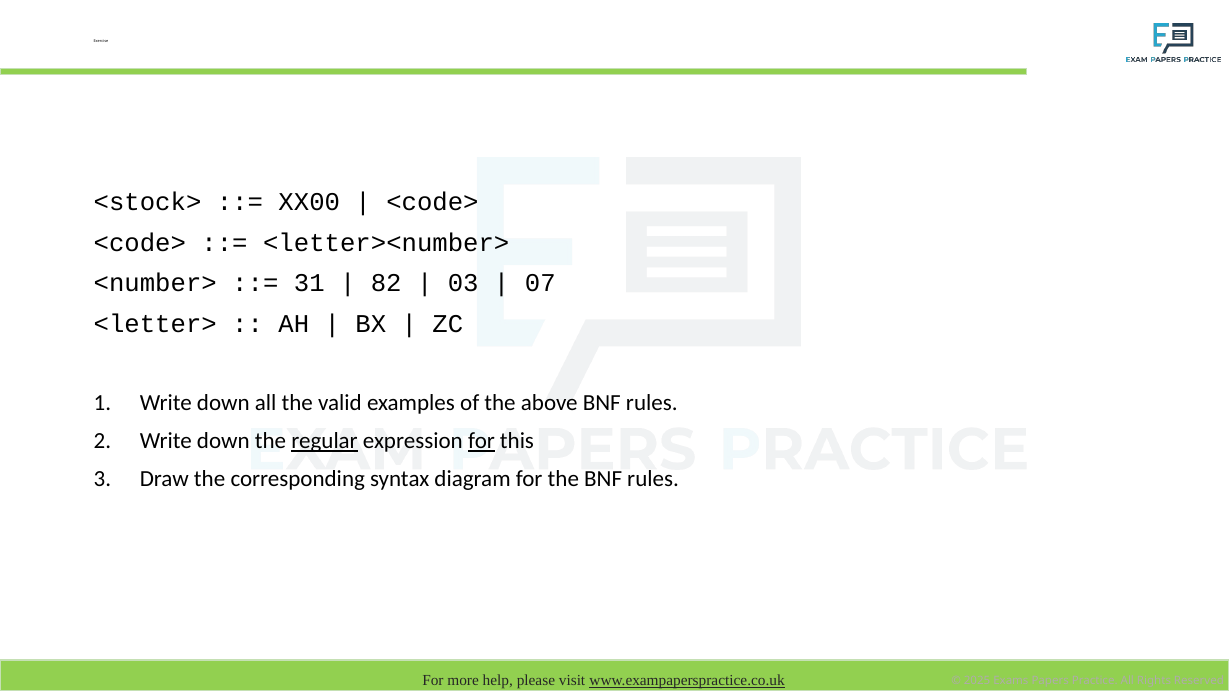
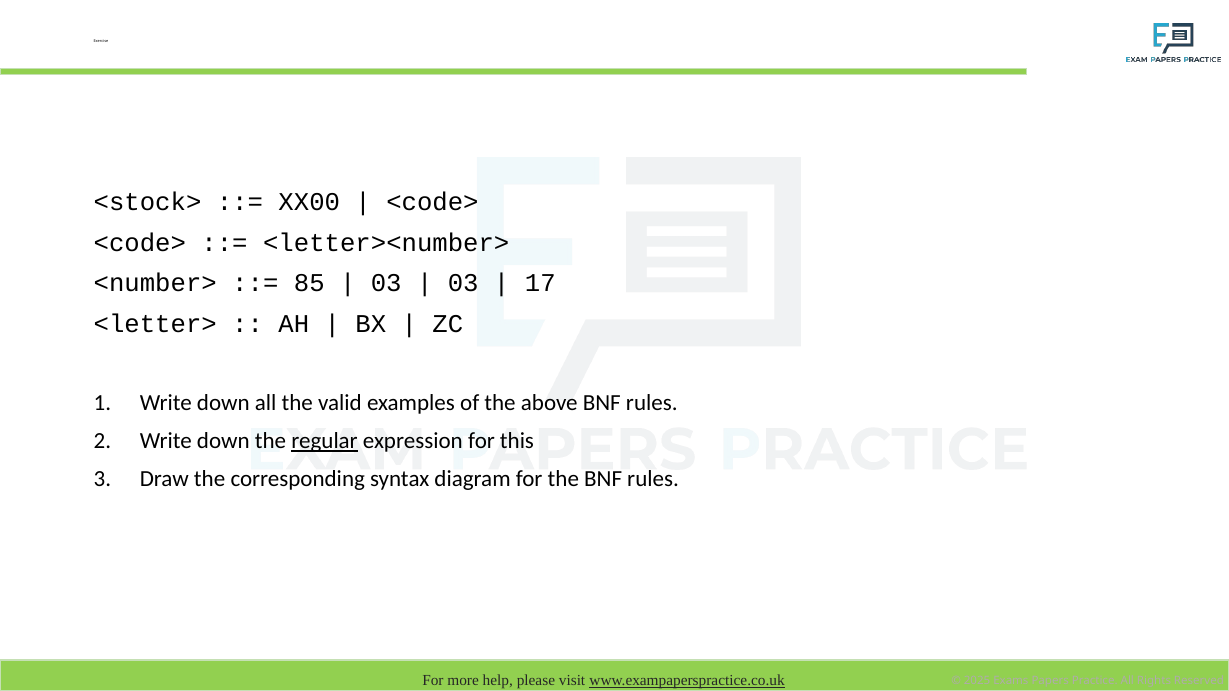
31: 31 -> 85
82 at (386, 283): 82 -> 03
07: 07 -> 17
for at (481, 441) underline: present -> none
